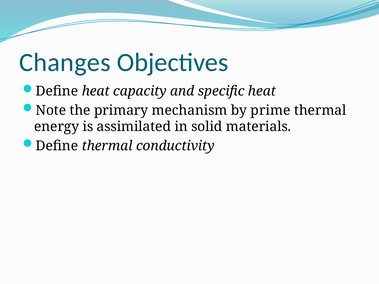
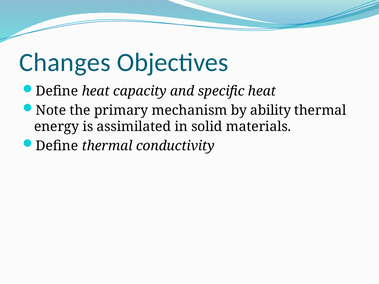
prime: prime -> ability
